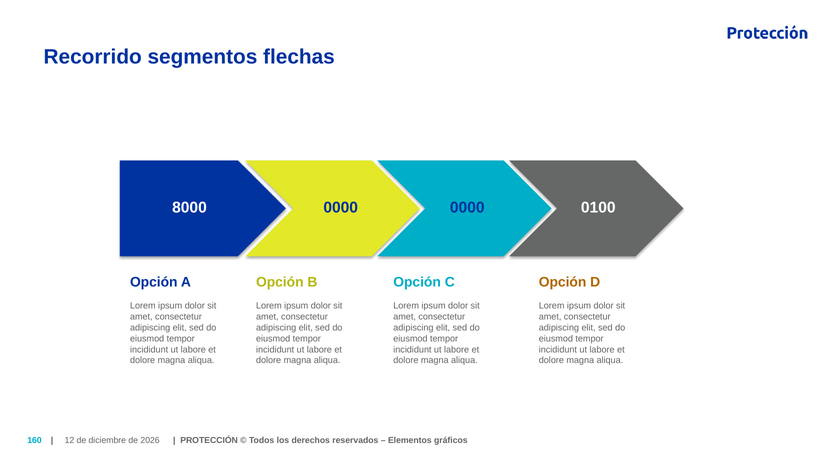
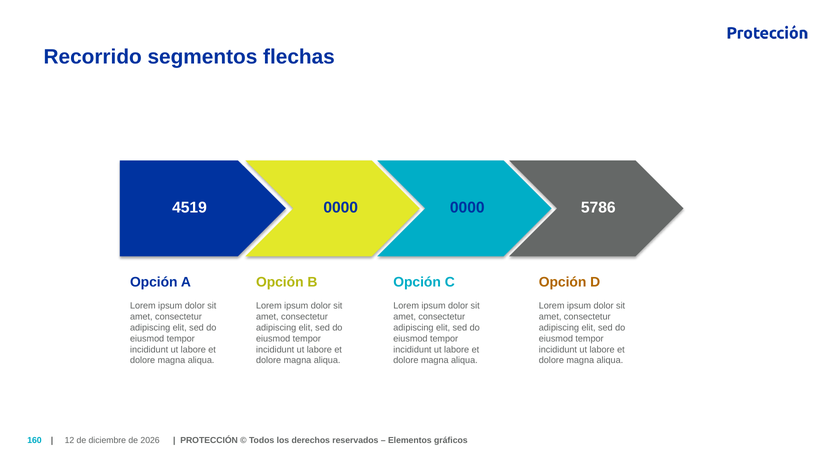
8000: 8000 -> 4519
0100: 0100 -> 5786
